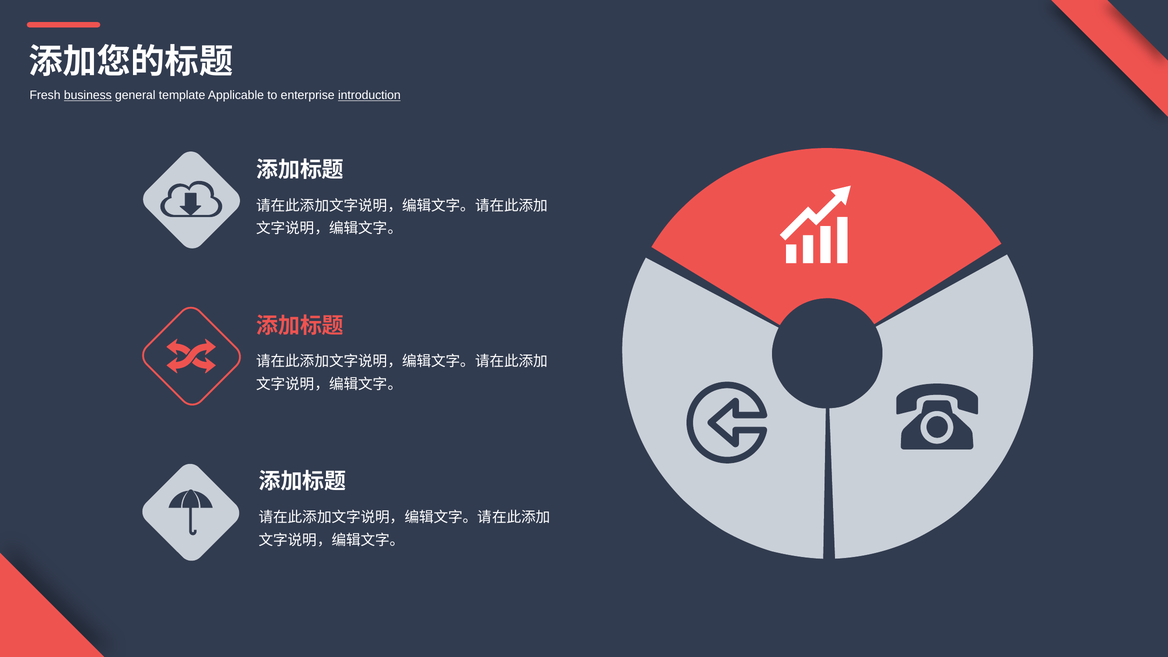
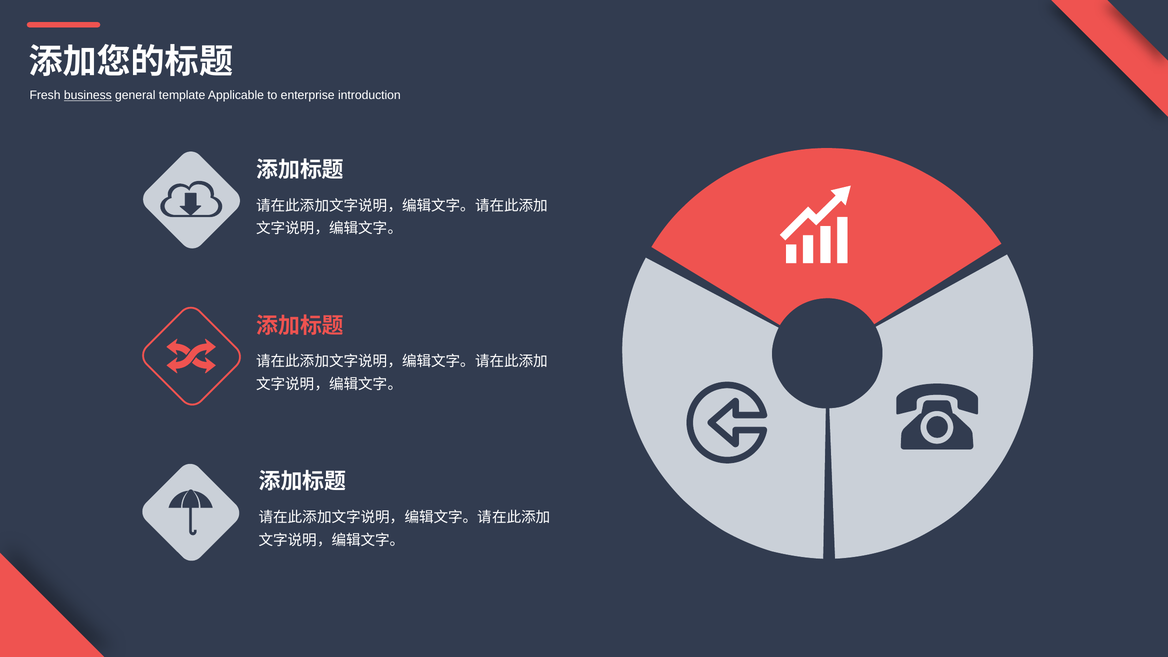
introduction underline: present -> none
